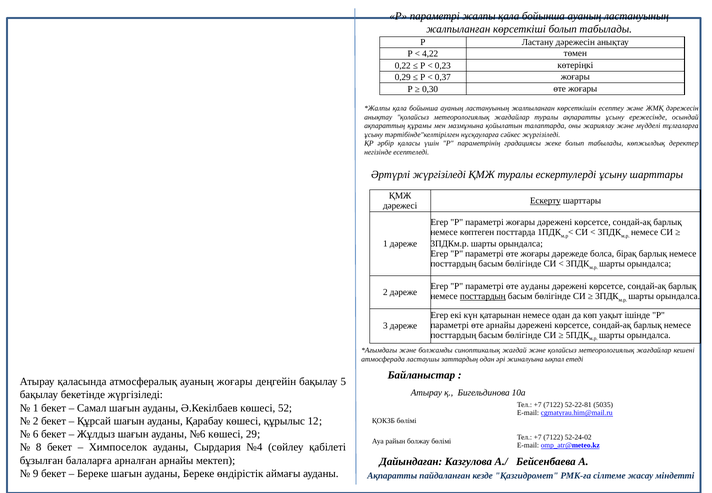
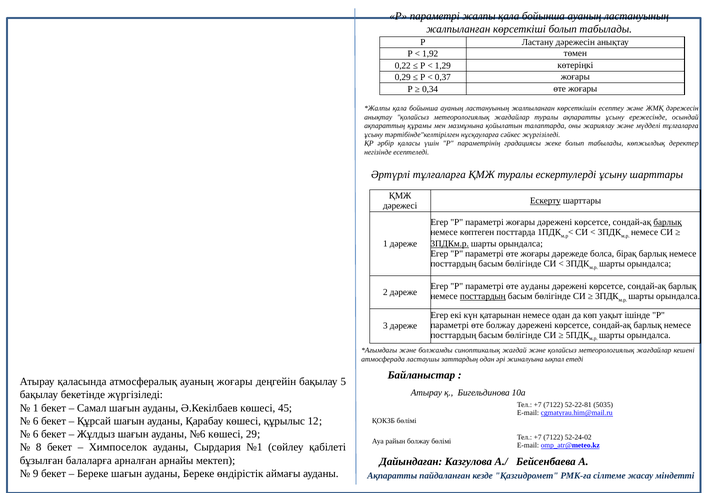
4,22: 4,22 -> 1,92
0,23: 0,23 -> 1,29
0,30: 0,30 -> 0,34
Әртүрлі жүргізіледі: жүргізіледі -> тұлғаларға
барлық at (668, 222) underline: none -> present
3ПДКм.р underline: none -> present
өте арнайы: арнайы -> болжау
52: 52 -> 45
2 at (36, 421): 2 -> 6
№4: №4 -> №1
